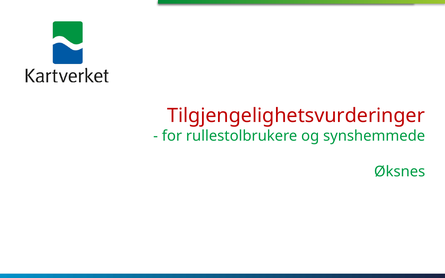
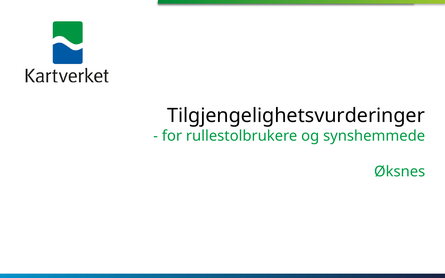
Tilgjengelighetsvurderinger colour: red -> black
